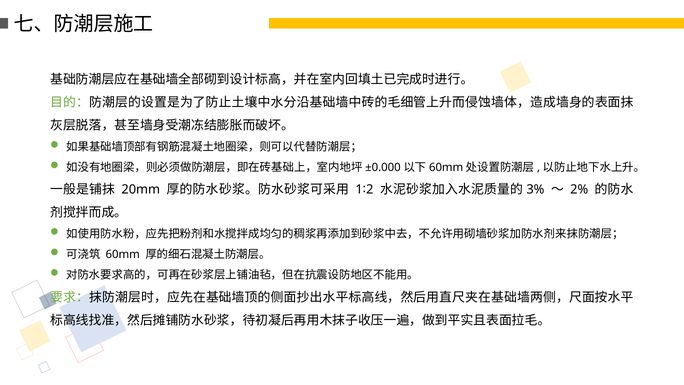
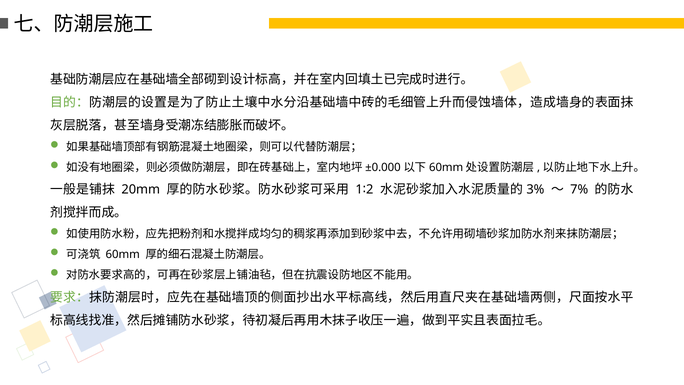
2%: 2% -> 7%
